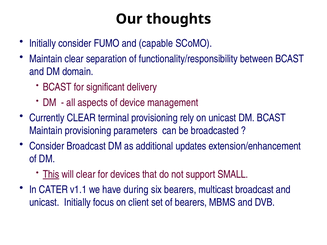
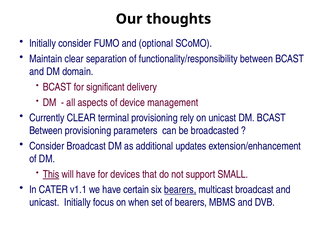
capable: capable -> optional
Maintain at (46, 131): Maintain -> Between
will clear: clear -> have
during: during -> certain
bearers at (180, 190) underline: none -> present
client: client -> when
